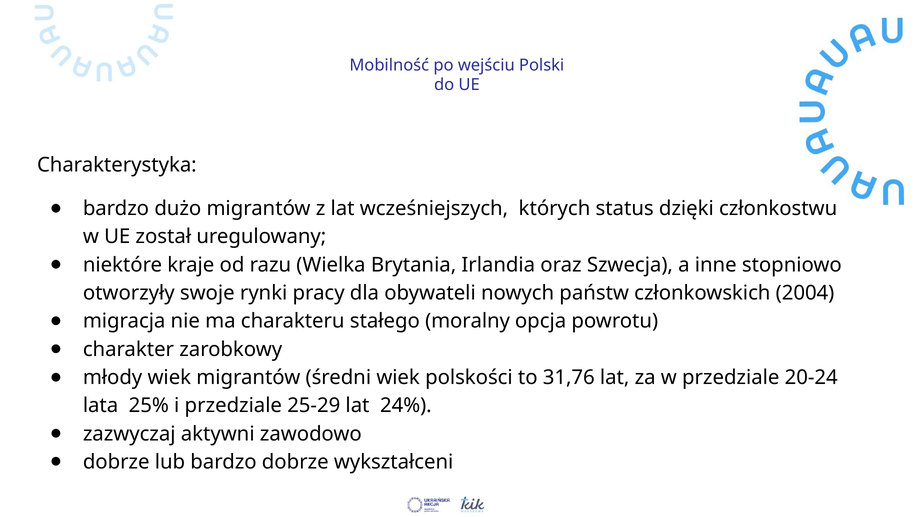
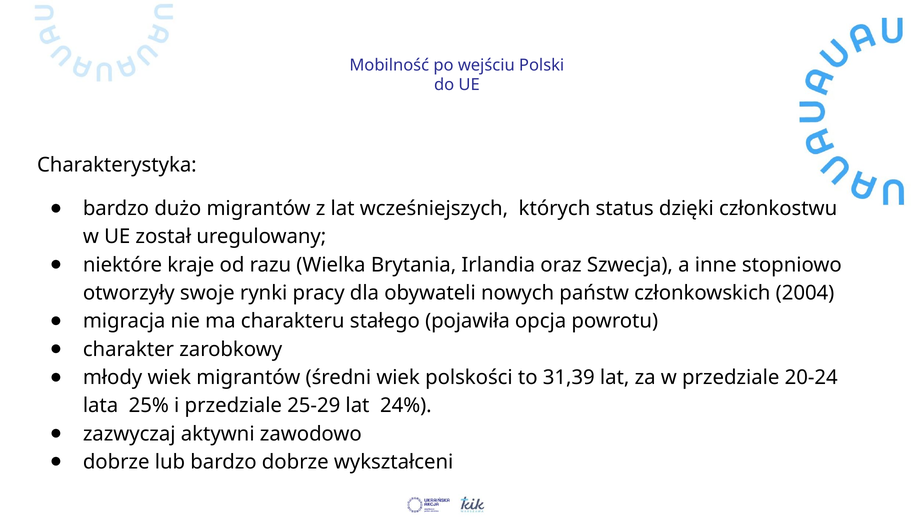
moralny: moralny -> pojawiła
31,76: 31,76 -> 31,39
